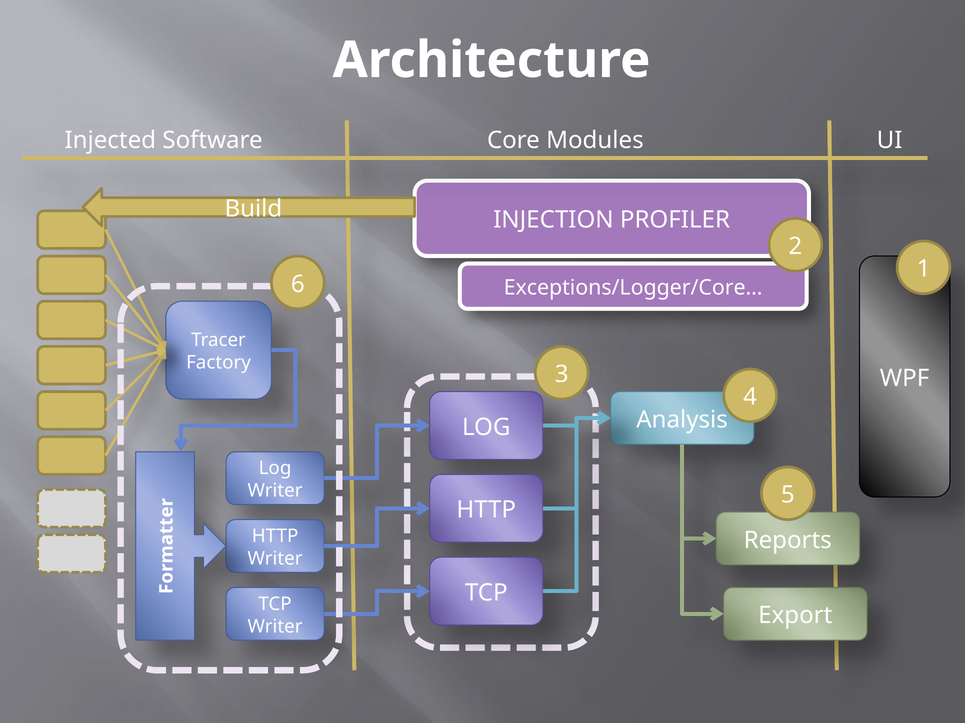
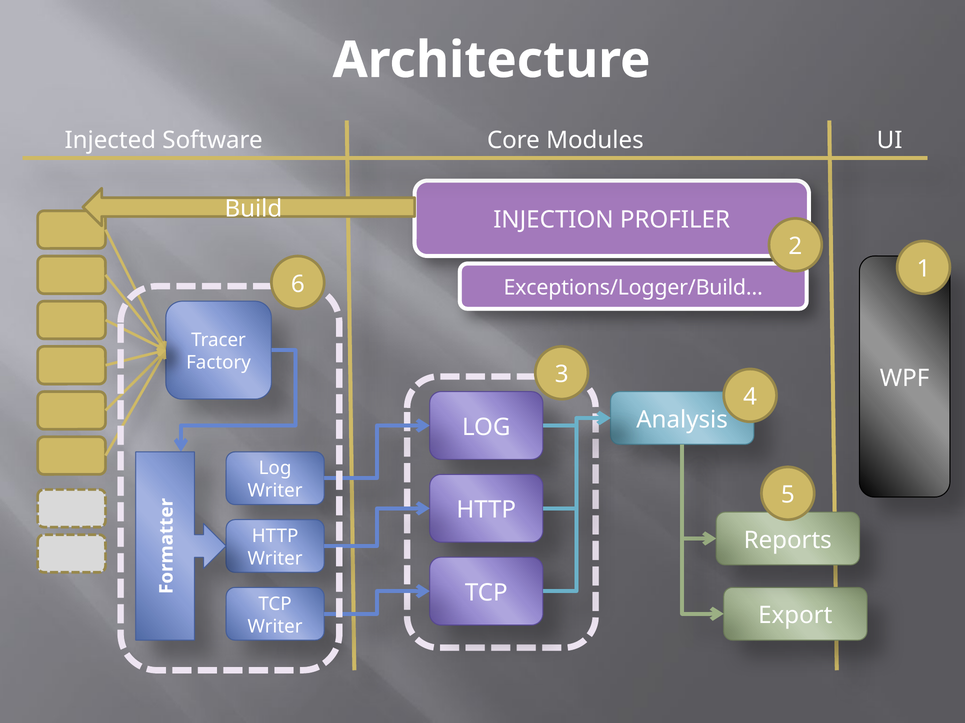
Exceptions/Logger/Core…: Exceptions/Logger/Core… -> Exceptions/Logger/Build…
